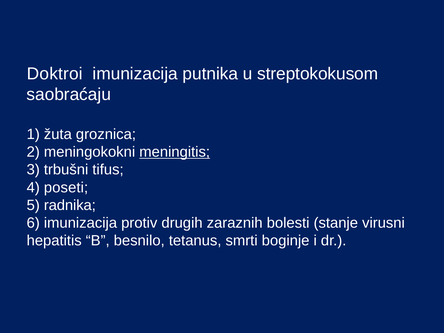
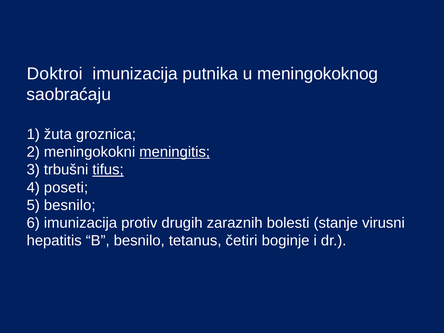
streptokokusom: streptokokusom -> meningokoknog
tifus underline: none -> present
5 radnika: radnika -> besnilo
smrti: smrti -> četiri
